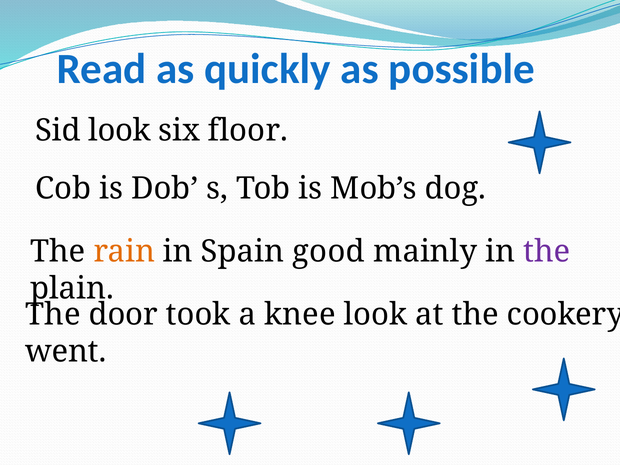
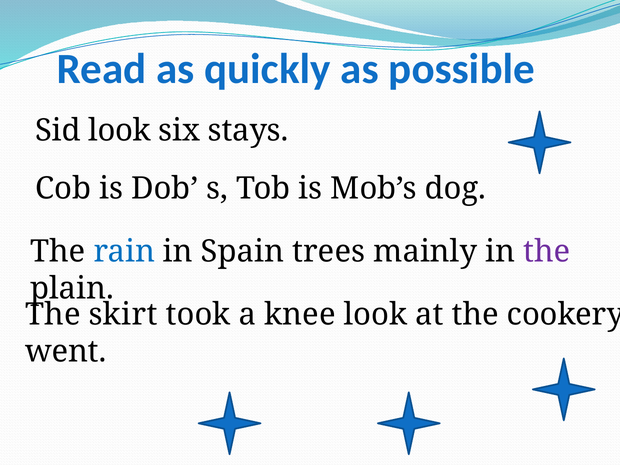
floor: floor -> stays
rain colour: orange -> blue
good: good -> trees
door: door -> skirt
